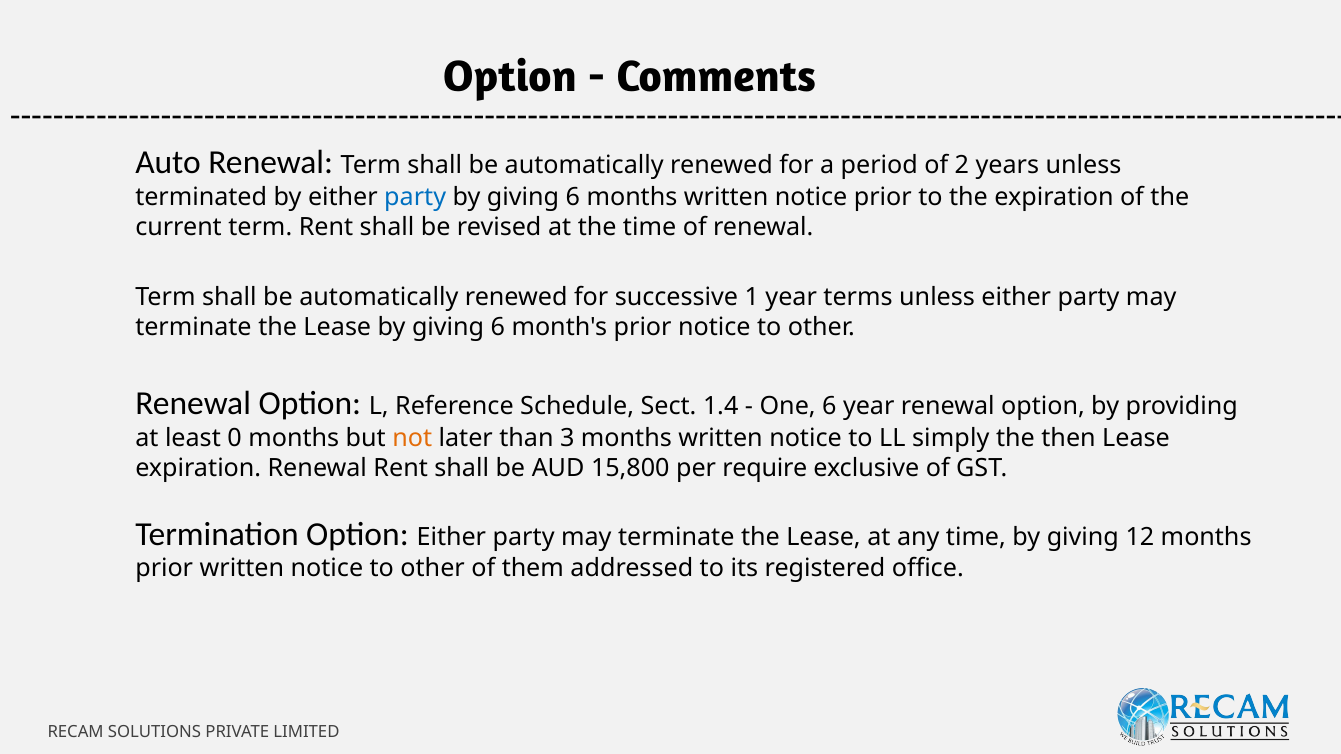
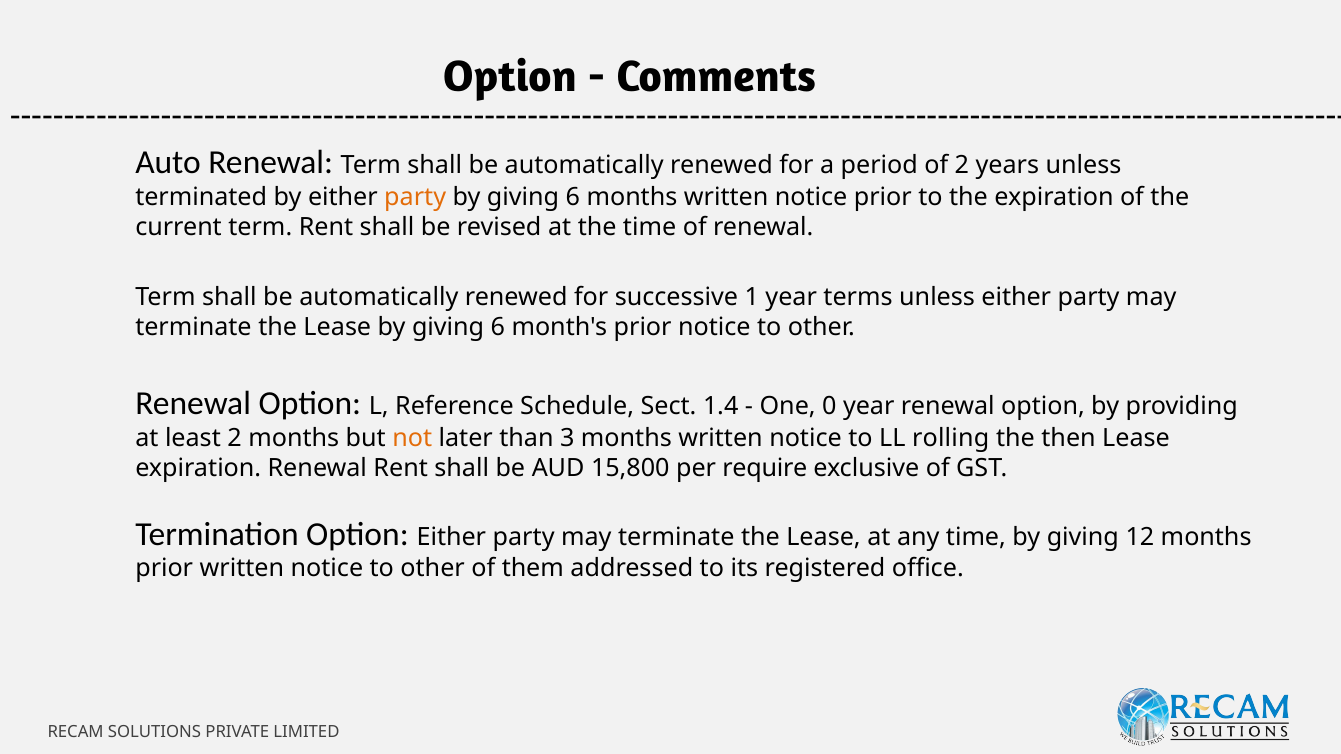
party at (415, 197) colour: blue -> orange
One 6: 6 -> 0
least 0: 0 -> 2
simply: simply -> rolling
